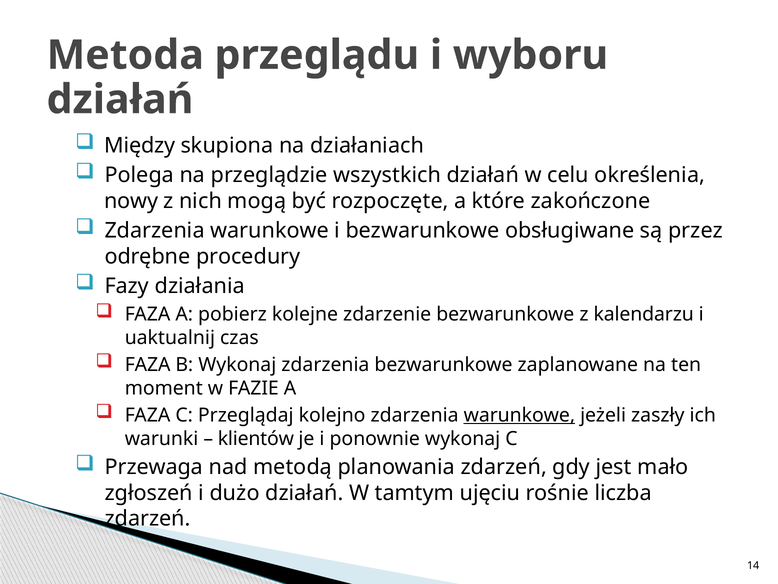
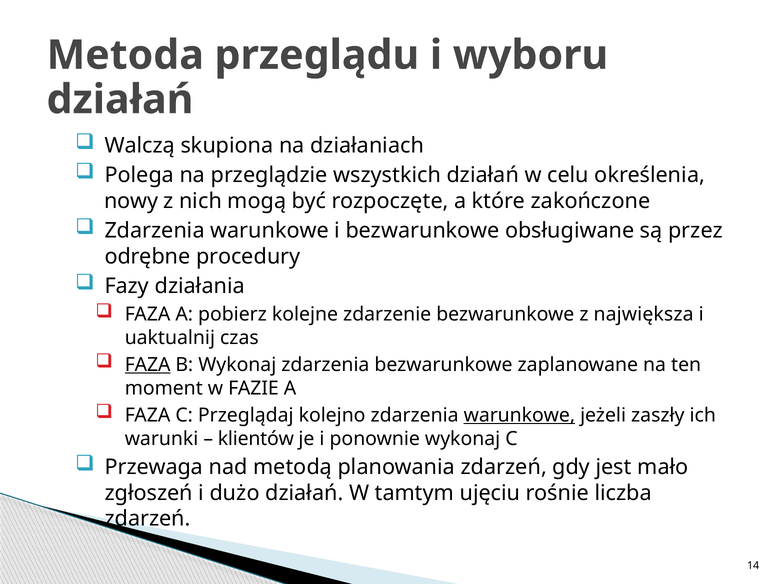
Między: Między -> Walczą
kalendarzu: kalendarzu -> największa
FAZA at (148, 364) underline: none -> present
